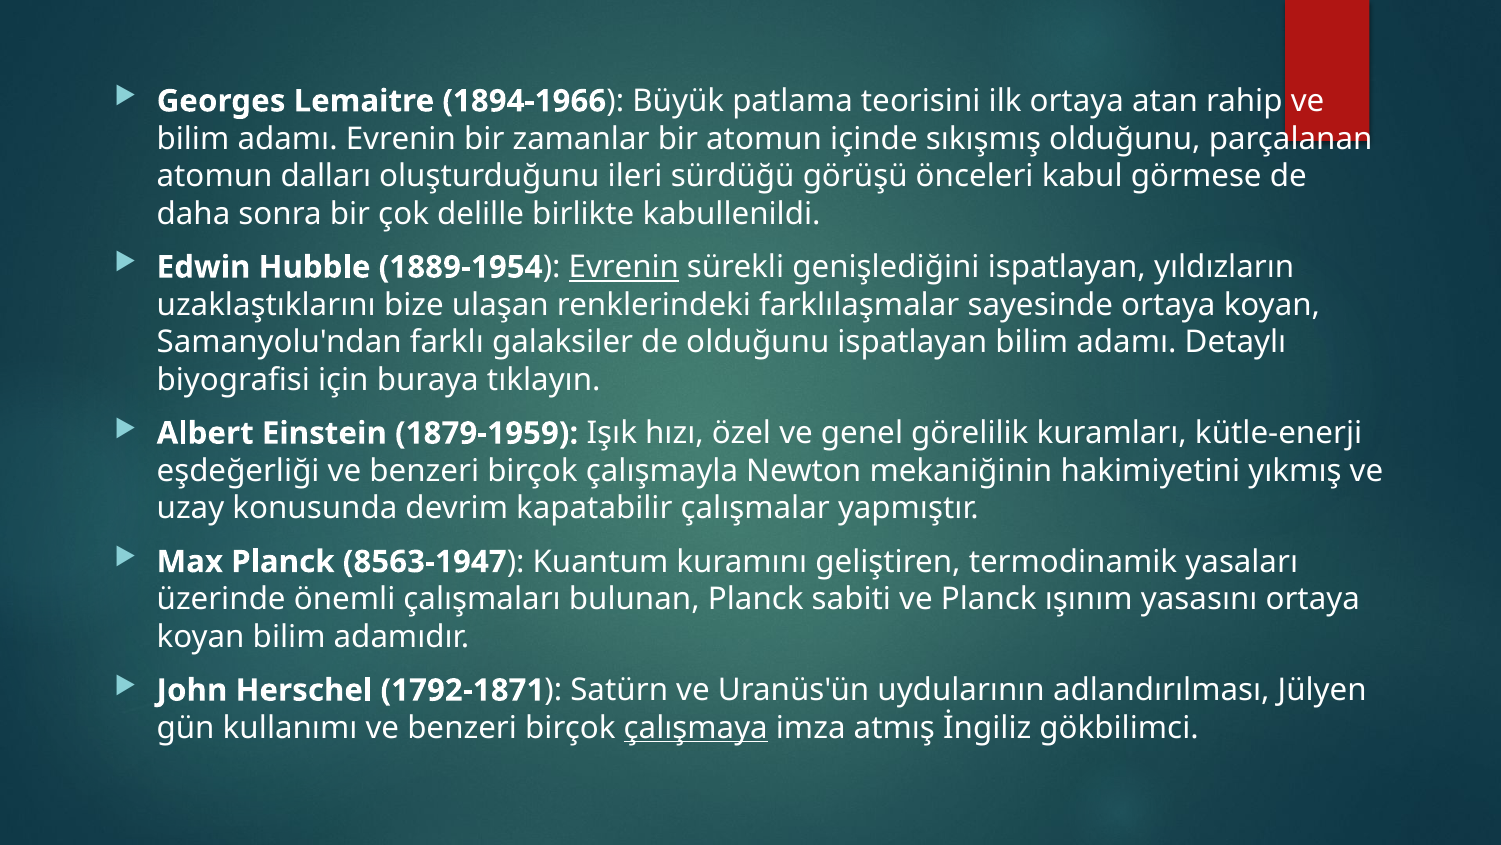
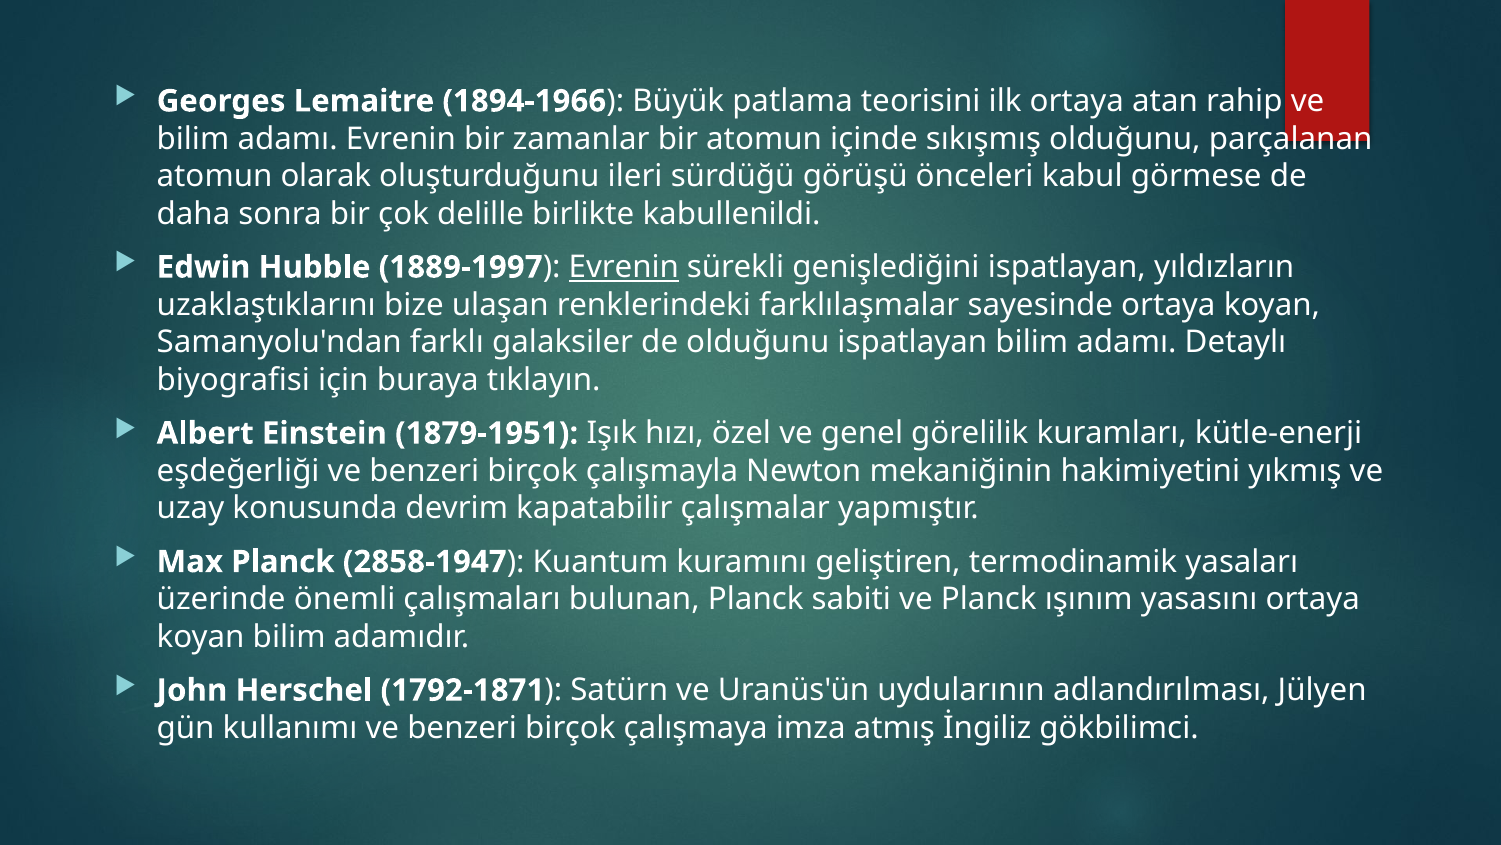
dalları: dalları -> olarak
1889-1954: 1889-1954 -> 1889-1997
1879-1959: 1879-1959 -> 1879-1951
8563-1947: 8563-1947 -> 2858-1947
çalışmaya underline: present -> none
